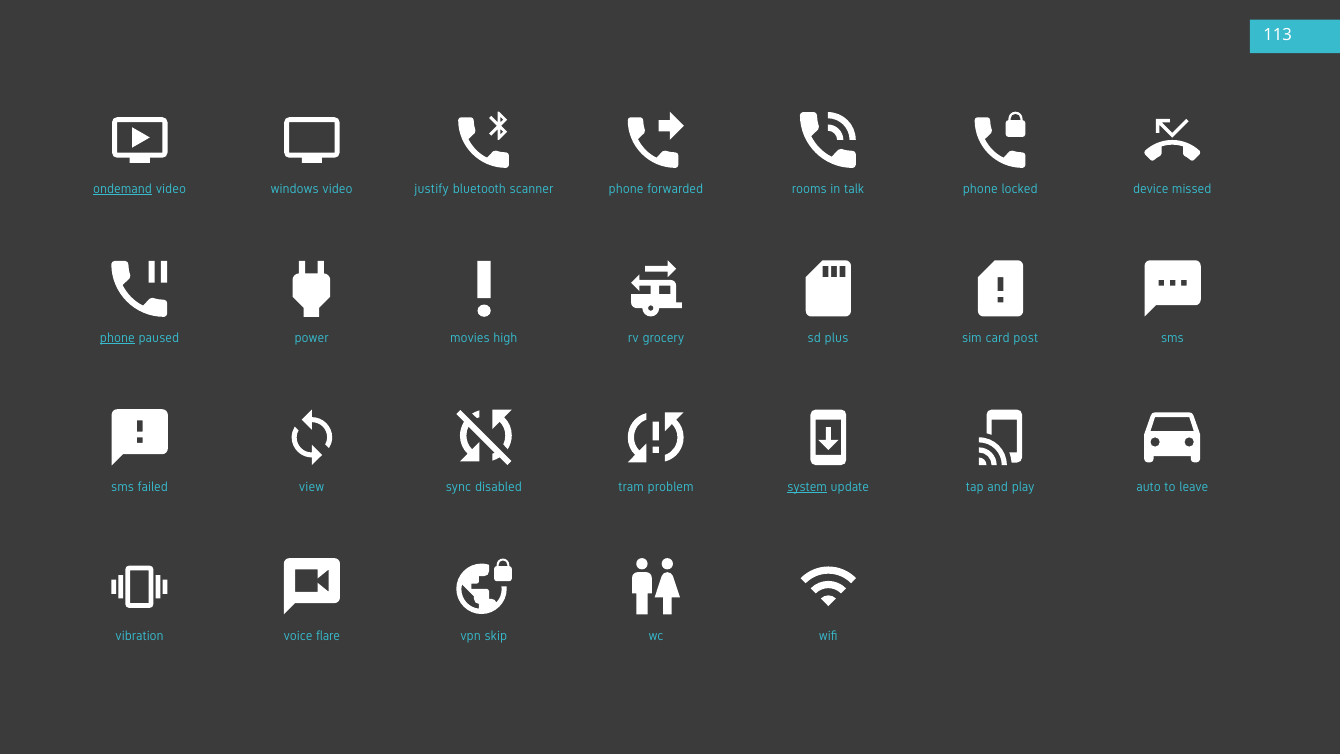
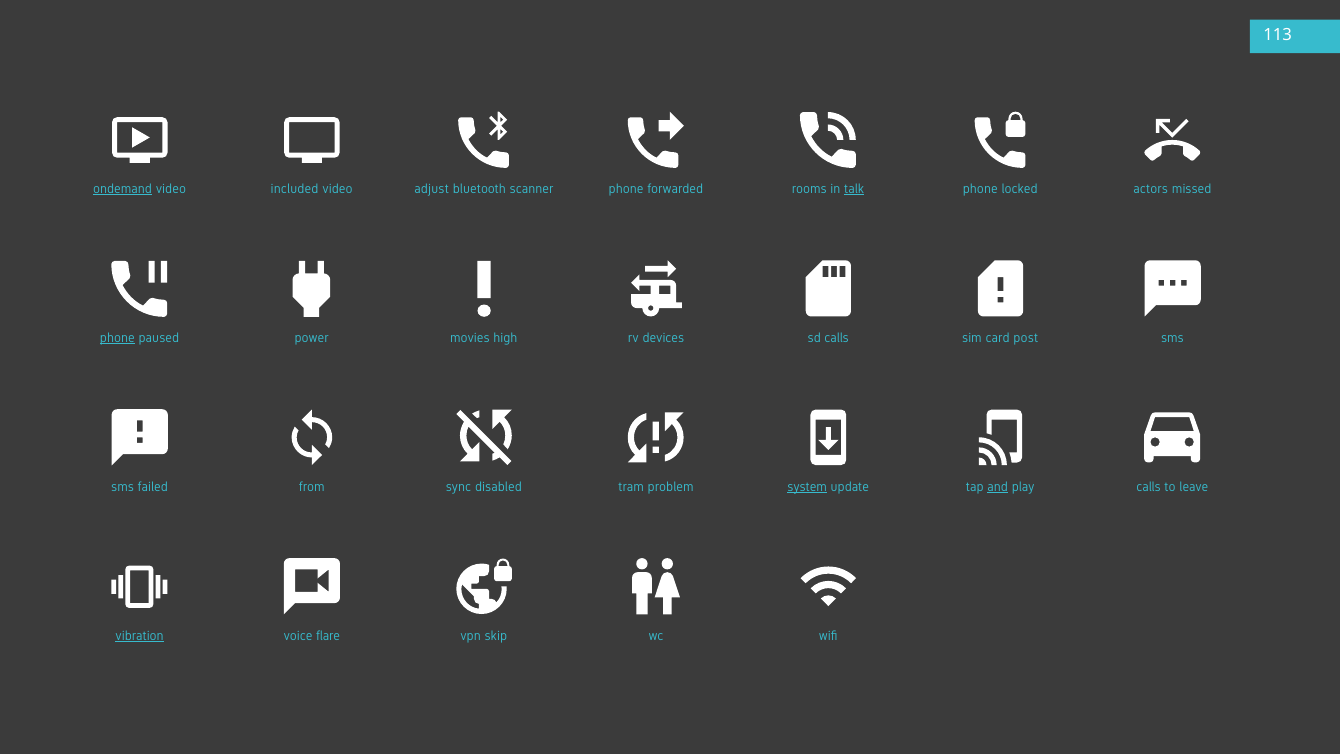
windows: windows -> included
justify: justify -> adjust
talk underline: none -> present
device: device -> actors
grocery: grocery -> devices
sd plus: plus -> calls
view: view -> from
and underline: none -> present
play auto: auto -> calls
vibration underline: none -> present
